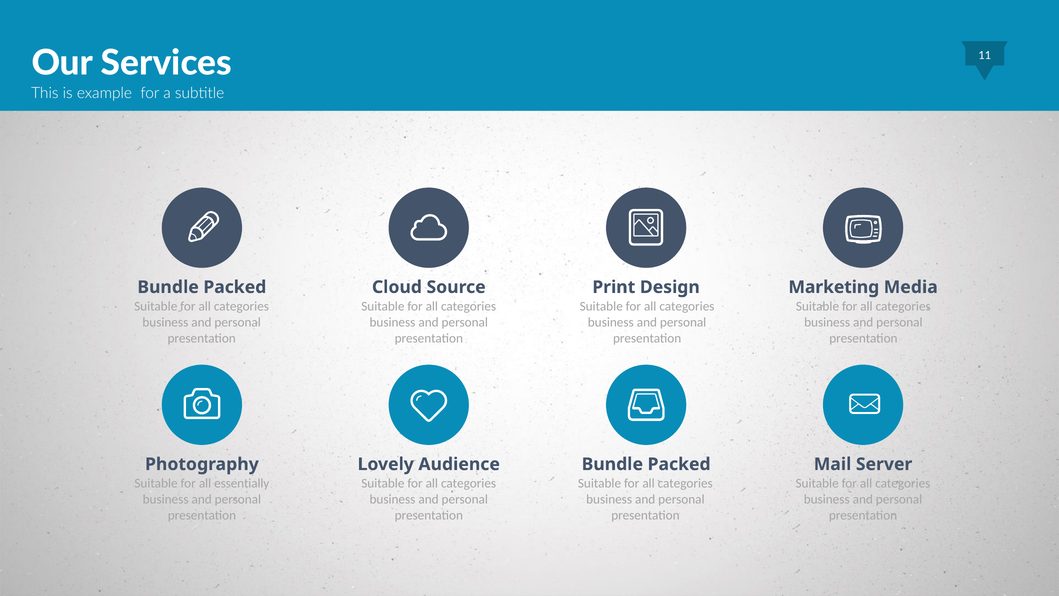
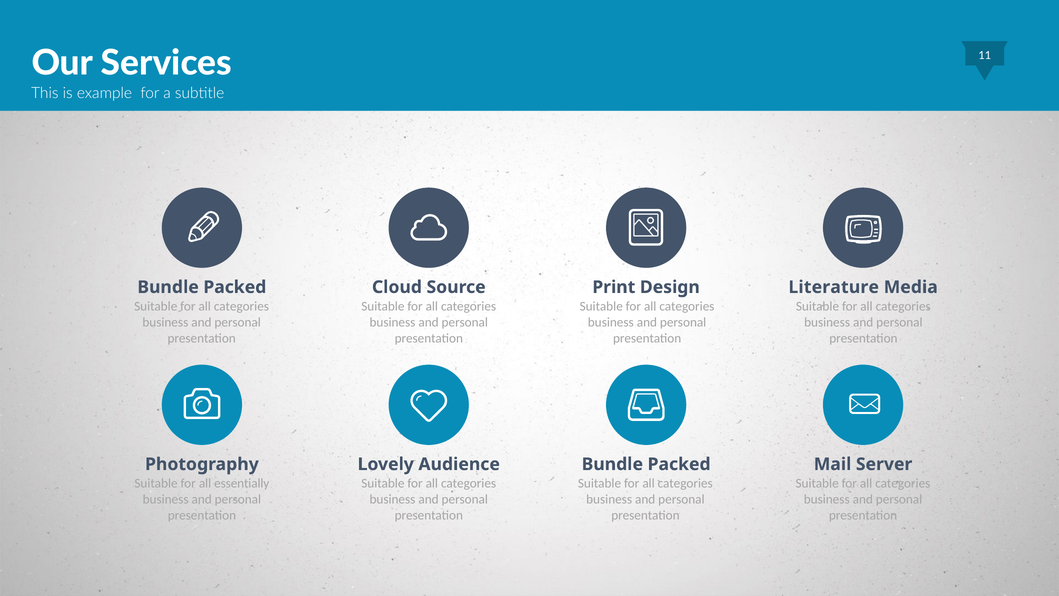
Marketing: Marketing -> Literature
